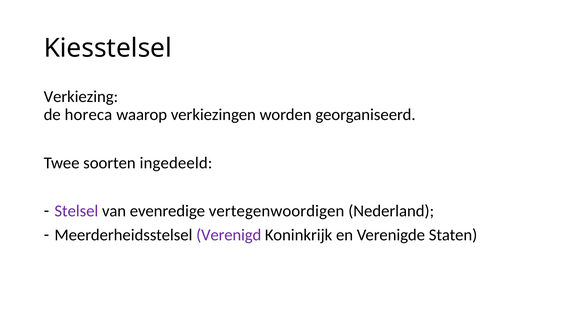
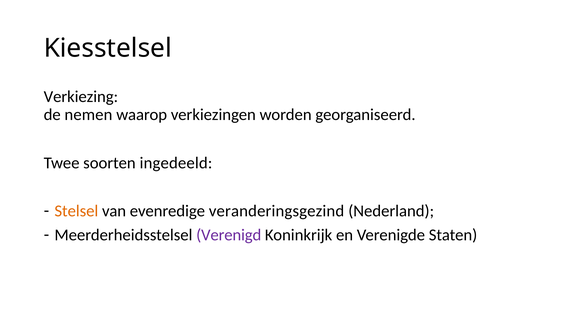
horeca: horeca -> nemen
Stelsel colour: purple -> orange
vertegenwoordigen: vertegenwoordigen -> veranderingsgezind
